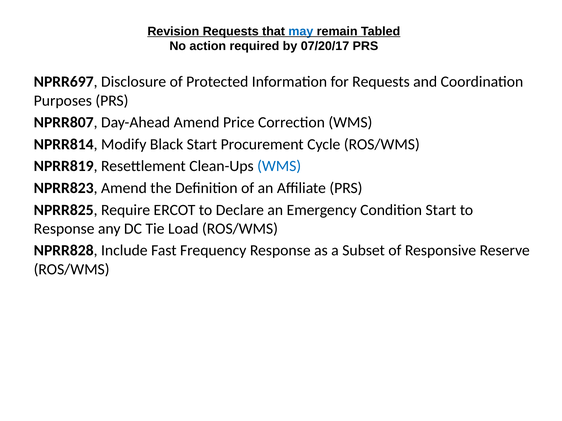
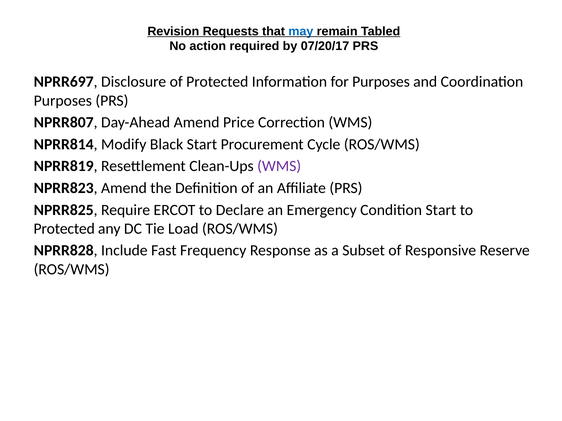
for Requests: Requests -> Purposes
WMS at (279, 166) colour: blue -> purple
Response at (64, 229): Response -> Protected
